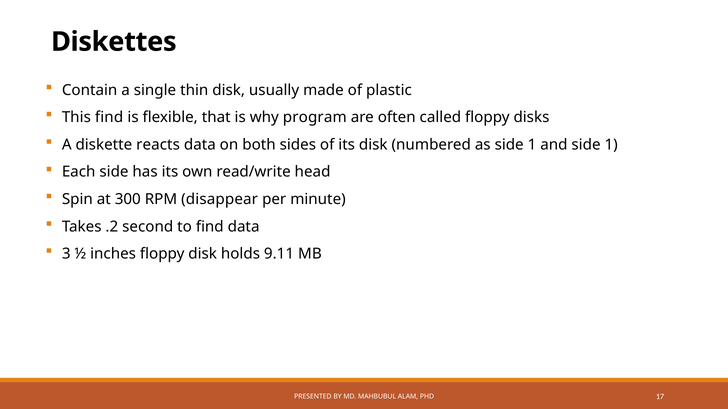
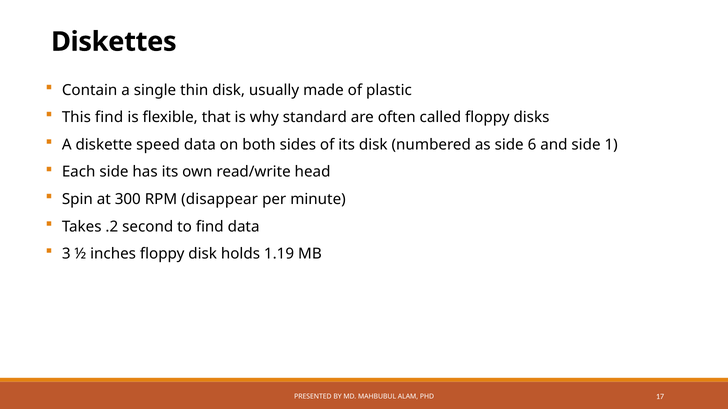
program: program -> standard
reacts: reacts -> speed
as side 1: 1 -> 6
9.11: 9.11 -> 1.19
